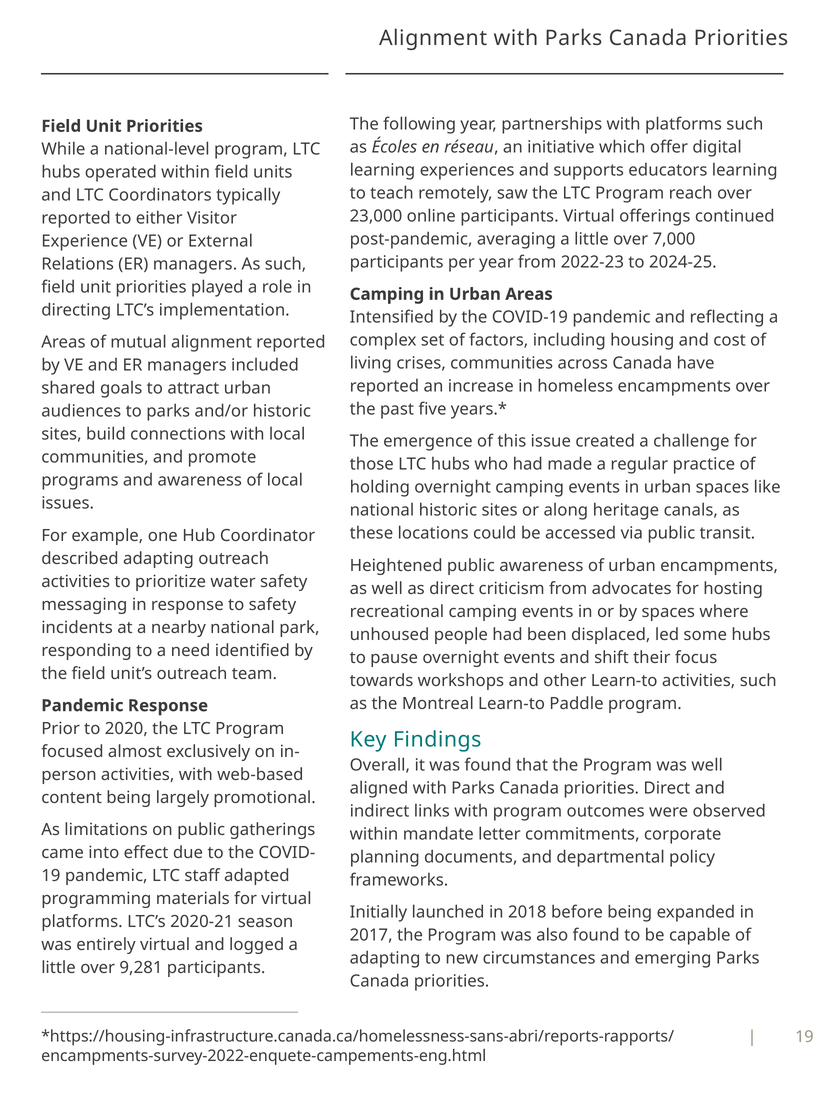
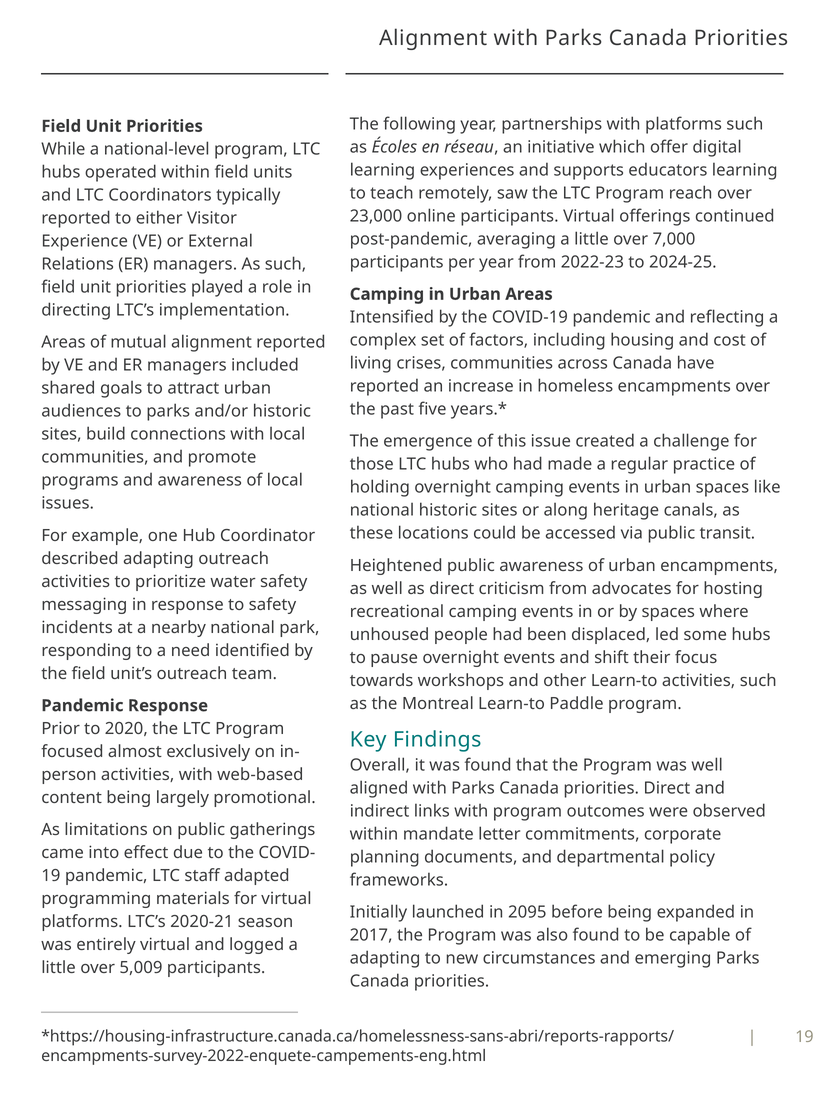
2018: 2018 -> 2095
9,281: 9,281 -> 5,009
